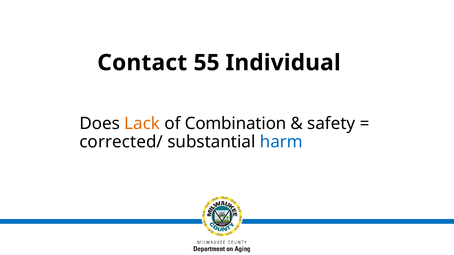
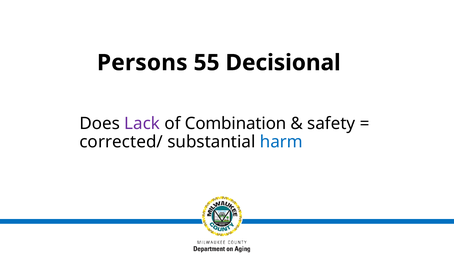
Contact: Contact -> Persons
Individual: Individual -> Decisional
Lack colour: orange -> purple
